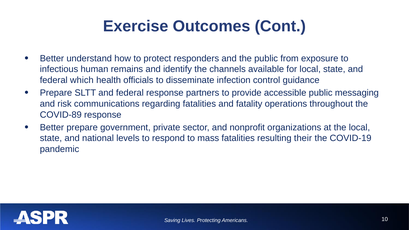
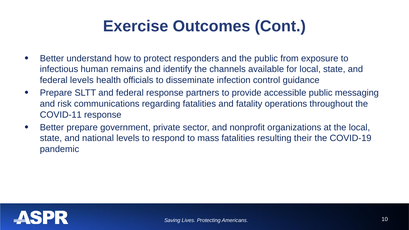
federal which: which -> levels
COVID-89: COVID-89 -> COVID-11
